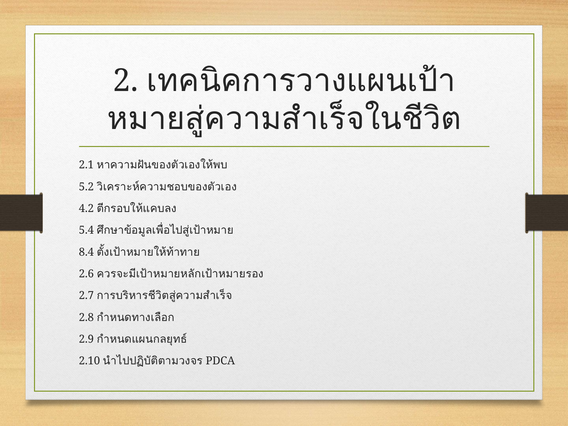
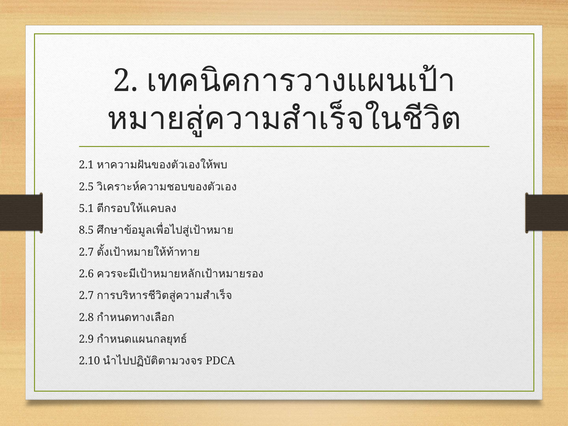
5.2: 5.2 -> 2.5
4.2: 4.2 -> 5.1
5.4: 5.4 -> 8.5
8.4 at (86, 252): 8.4 -> 2.7
